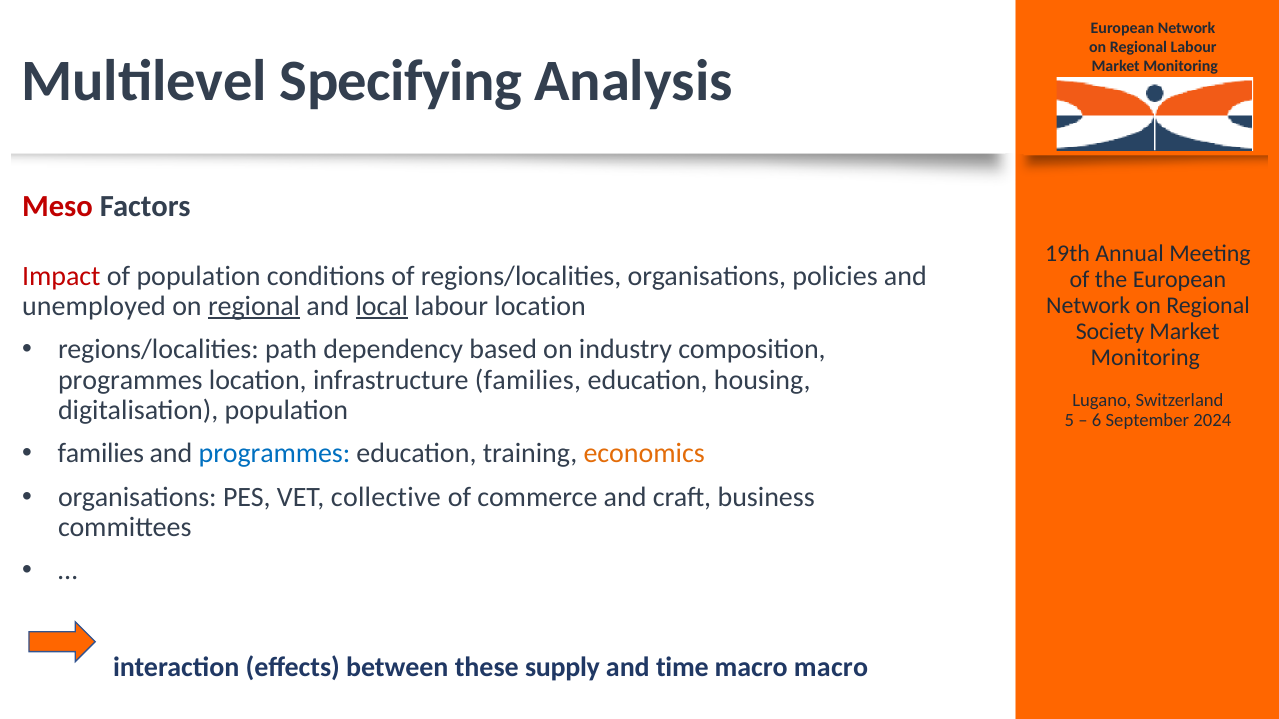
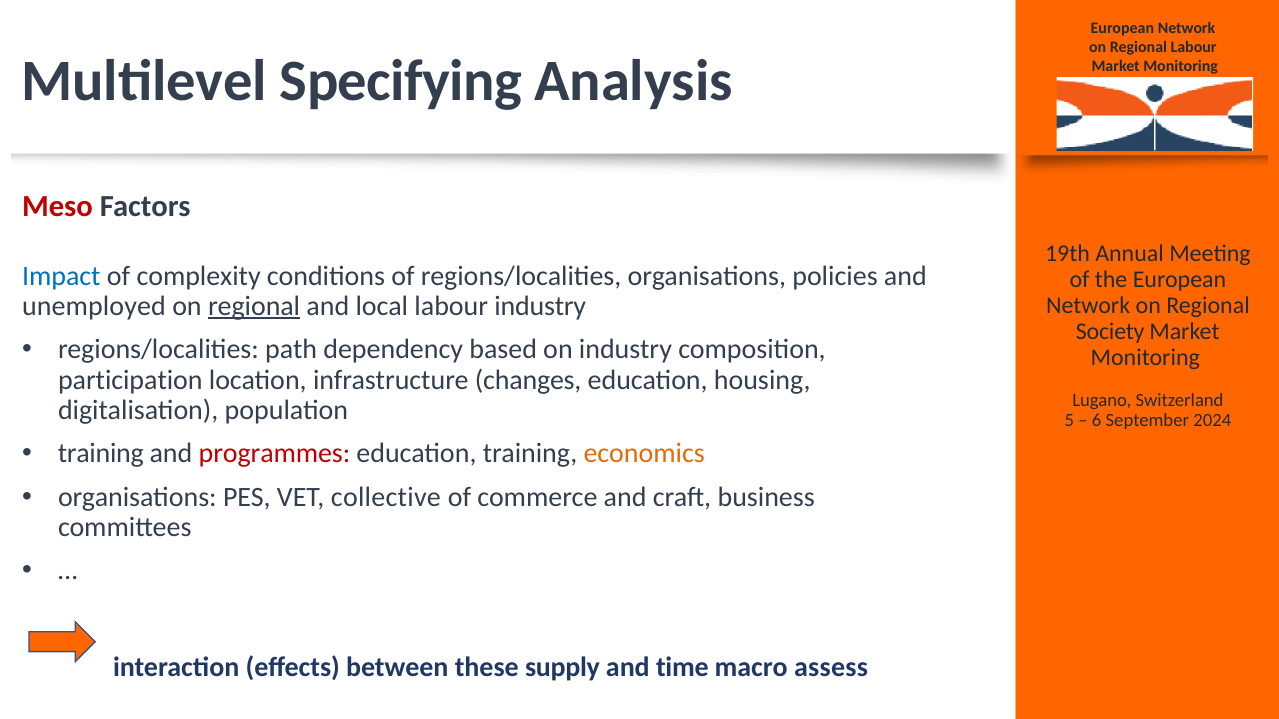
Impact colour: red -> blue
of population: population -> complexity
local underline: present -> none
labour location: location -> industry
programmes at (130, 380): programmes -> participation
infrastructure families: families -> changes
families at (101, 454): families -> training
programmes at (274, 454) colour: blue -> red
macro macro: macro -> assess
